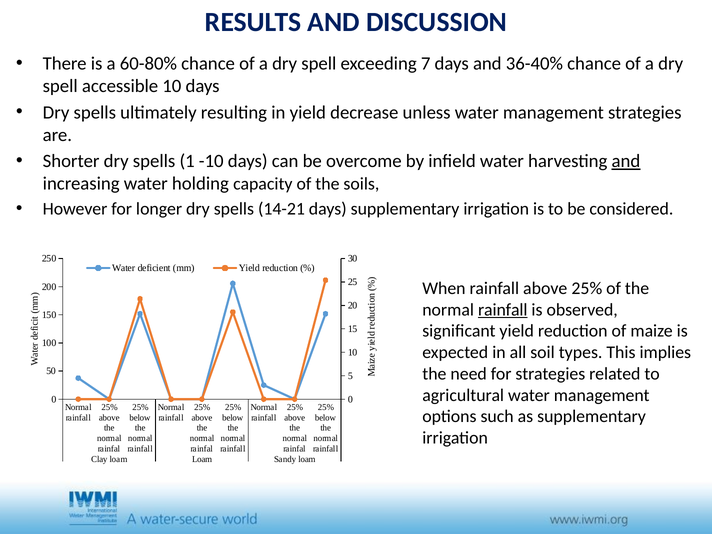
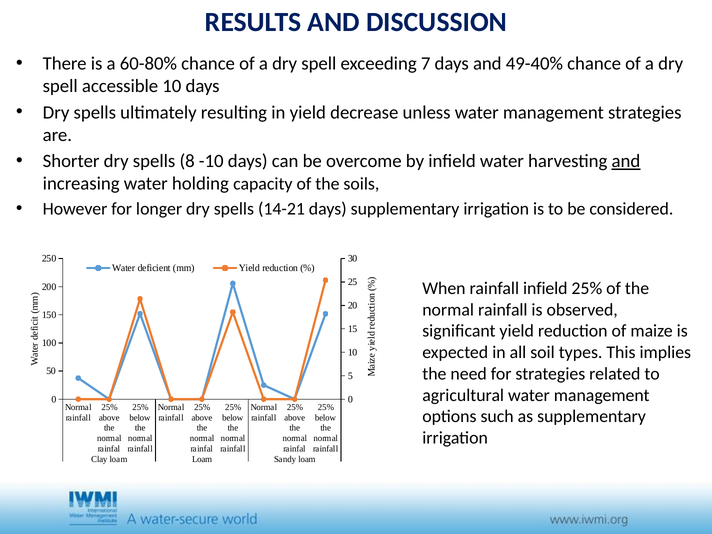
36-40%: 36-40% -> 49-40%
1: 1 -> 8
rainfall above: above -> infield
rainfall at (503, 310) underline: present -> none
